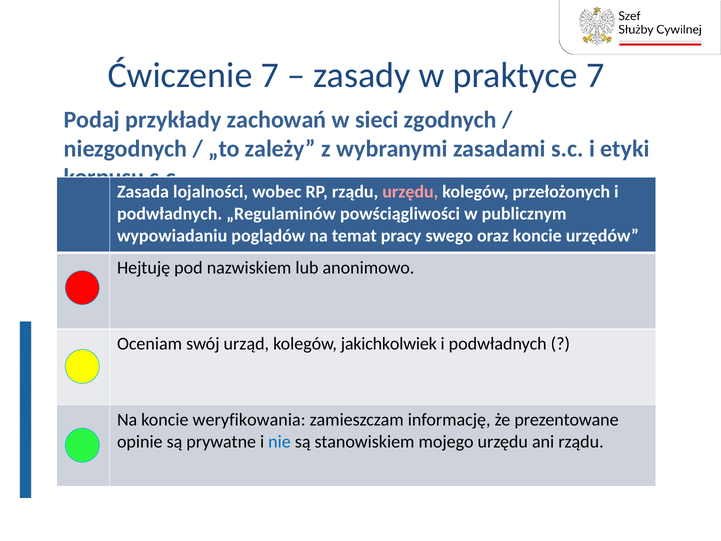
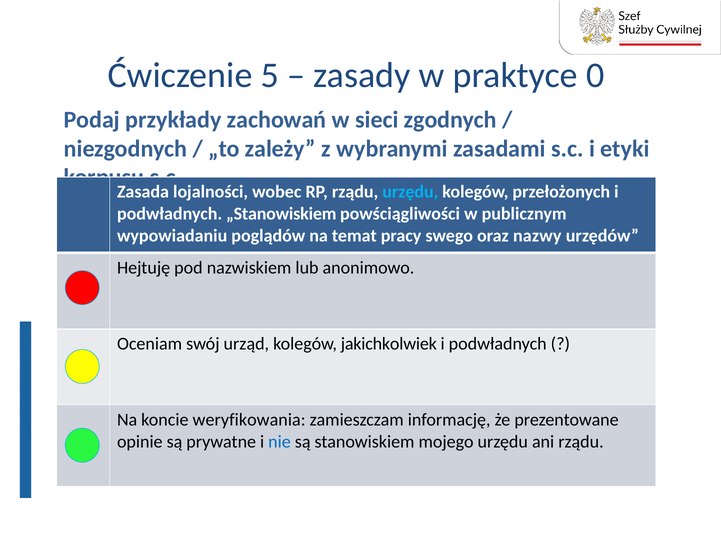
Ćwiczenie 7: 7 -> 5
praktyce 7: 7 -> 0
urzędu at (410, 192) colour: pink -> light blue
„Regulaminów: „Regulaminów -> „Stanowiskiem
oraz koncie: koncie -> nazwy
